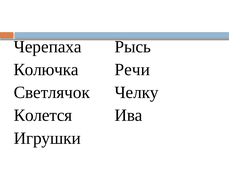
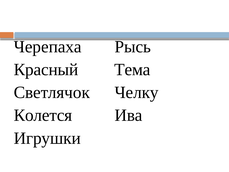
Колючка: Колючка -> Красный
Речи: Речи -> Тема
